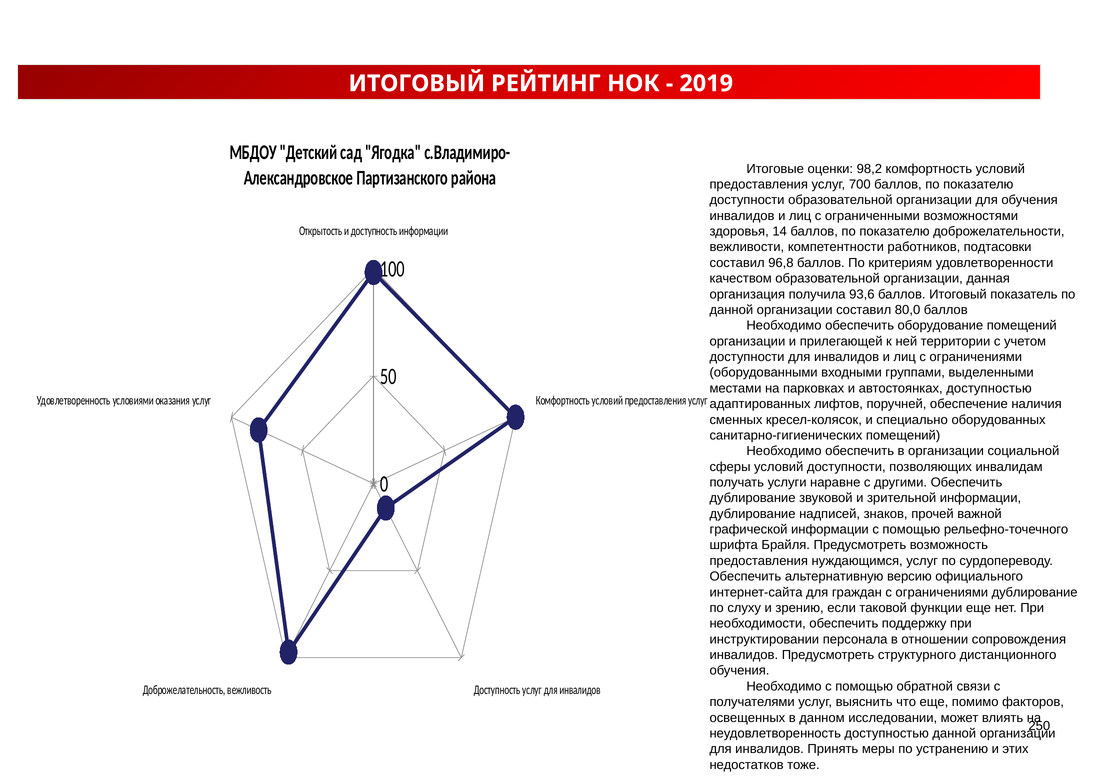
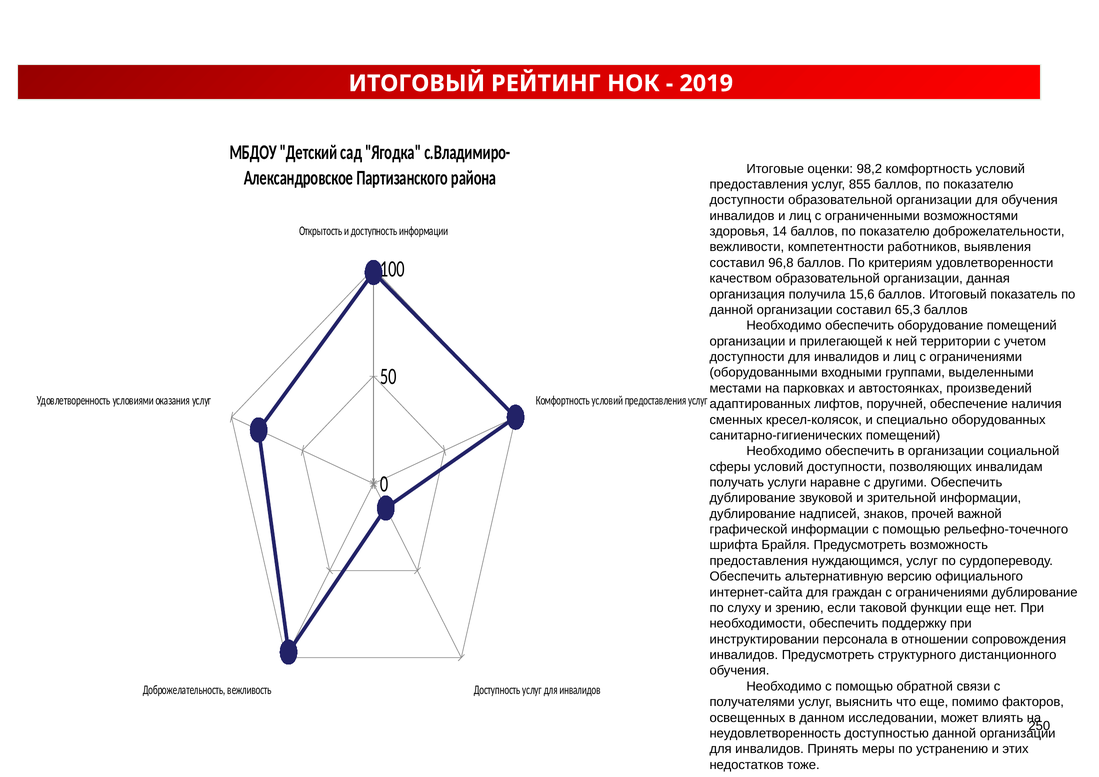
700: 700 -> 855
подтасовки: подтасовки -> выявления
93,6: 93,6 -> 15,6
80,0: 80,0 -> 65,3
автостоянках доступностью: доступностью -> произведений
